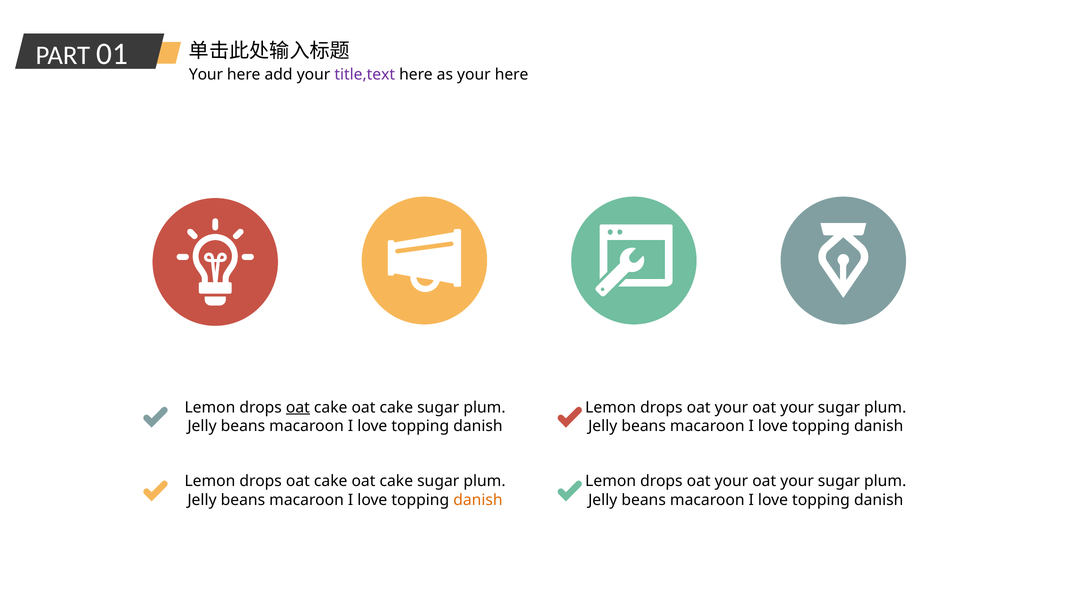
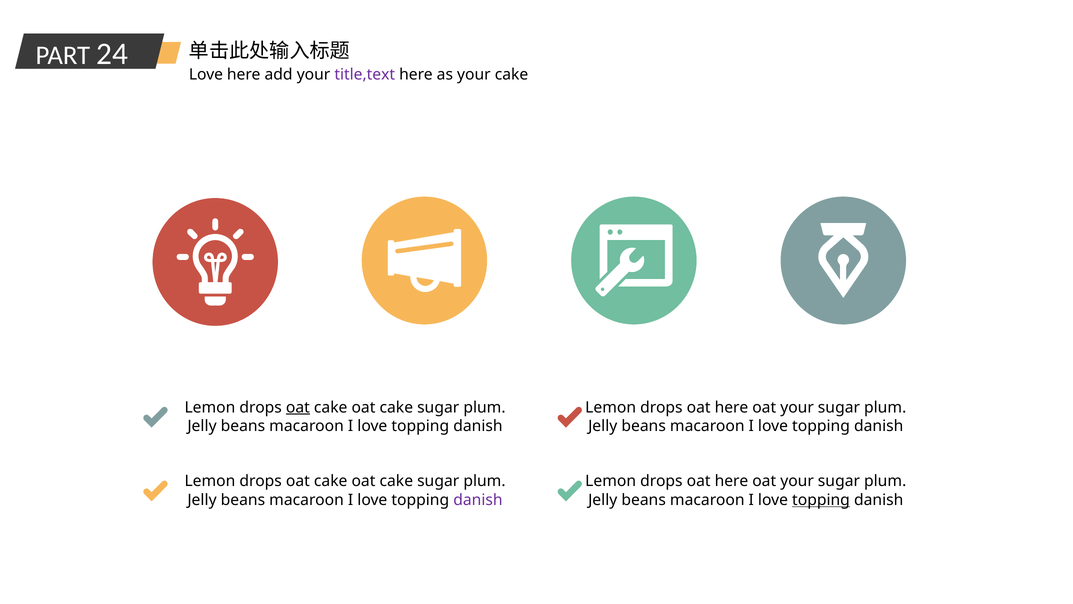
01: 01 -> 24
Your at (206, 74): Your -> Love
as your here: here -> cake
your at (731, 407): your -> here
your at (731, 481): your -> here
danish at (478, 500) colour: orange -> purple
topping at (821, 500) underline: none -> present
